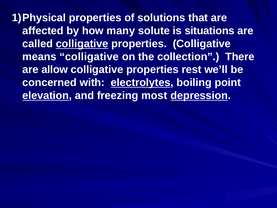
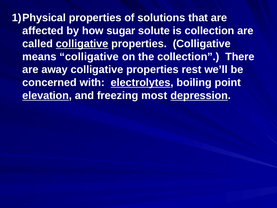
many: many -> sugar
is situations: situations -> collection
allow: allow -> away
